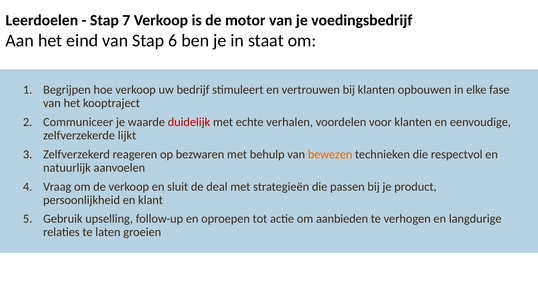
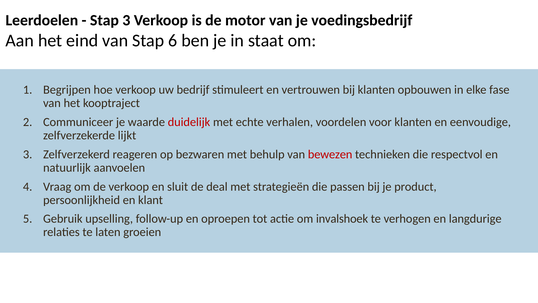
Stap 7: 7 -> 3
bewezen colour: orange -> red
aanbieden: aanbieden -> invalshoek
